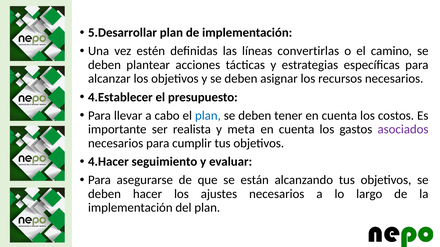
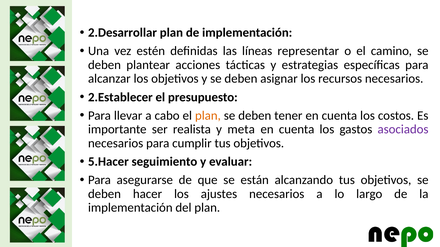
5.Desarrollar: 5.Desarrollar -> 2.Desarrollar
convertirlas: convertirlas -> representar
4.Establecer: 4.Establecer -> 2.Establecer
plan at (208, 116) colour: blue -> orange
4.Hacer: 4.Hacer -> 5.Hacer
